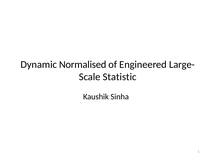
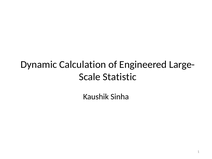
Normalised: Normalised -> Calculation
